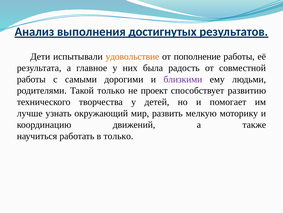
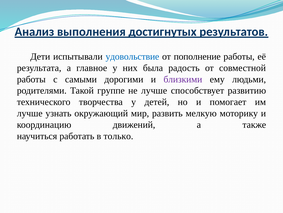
удовольствие colour: orange -> blue
Такой только: только -> группе
не проект: проект -> лучше
